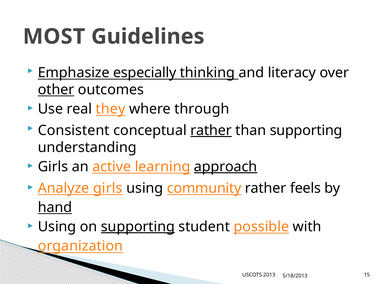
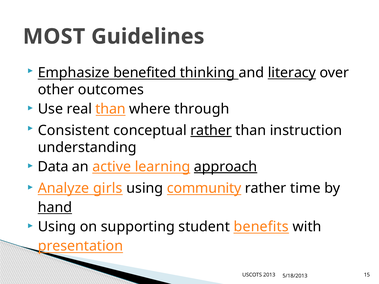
especially: especially -> benefited
literacy underline: none -> present
other underline: present -> none
real they: they -> than
than supporting: supporting -> instruction
Girls at (53, 167): Girls -> Data
feels: feels -> time
supporting at (138, 227) underline: present -> none
possible: possible -> benefits
organization: organization -> presentation
